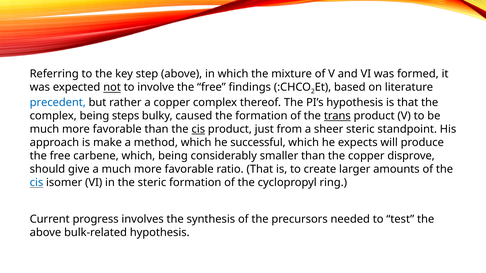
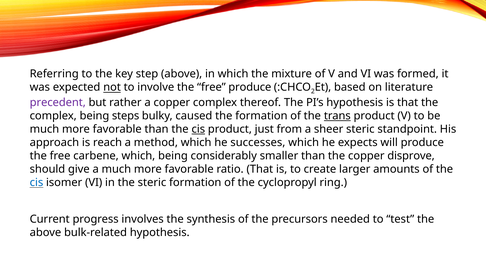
free findings: findings -> produce
precedent colour: blue -> purple
make: make -> reach
successful: successful -> successes
